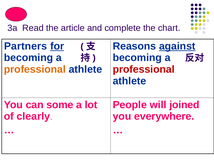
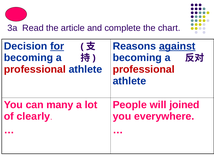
Partners: Partners -> Decision
professional at (35, 70) colour: orange -> red
some: some -> many
